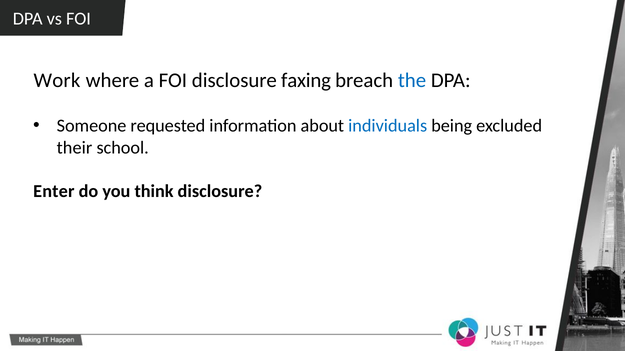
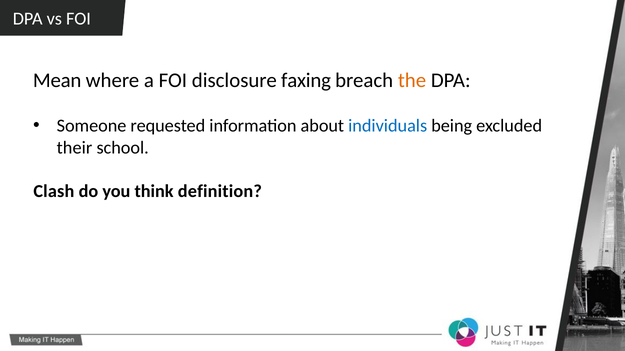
Work: Work -> Mean
the colour: blue -> orange
Enter: Enter -> Clash
think disclosure: disclosure -> definition
